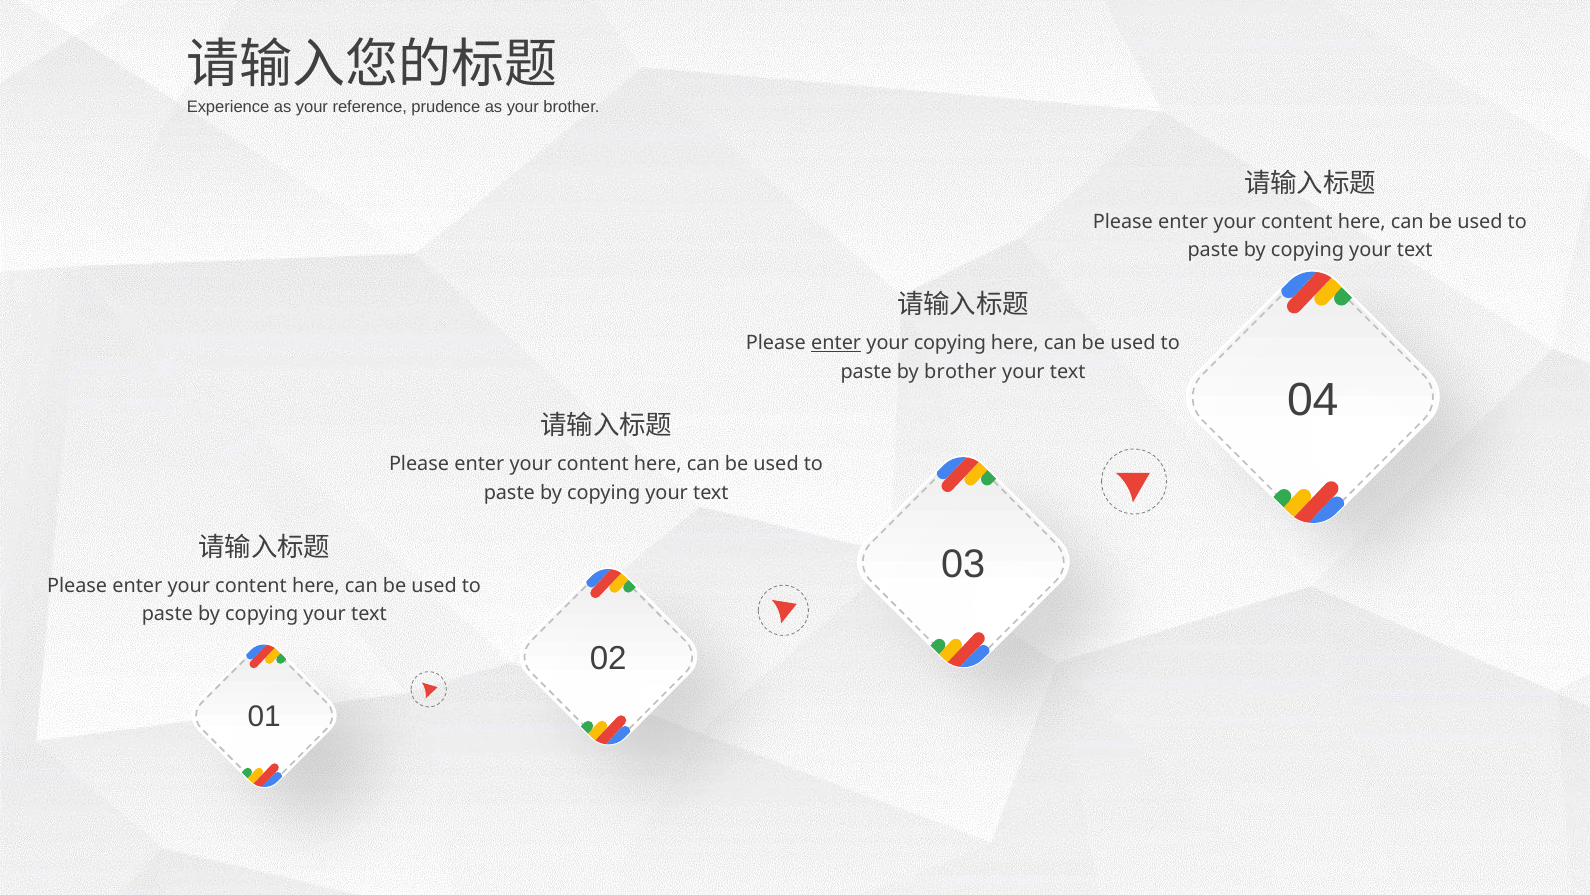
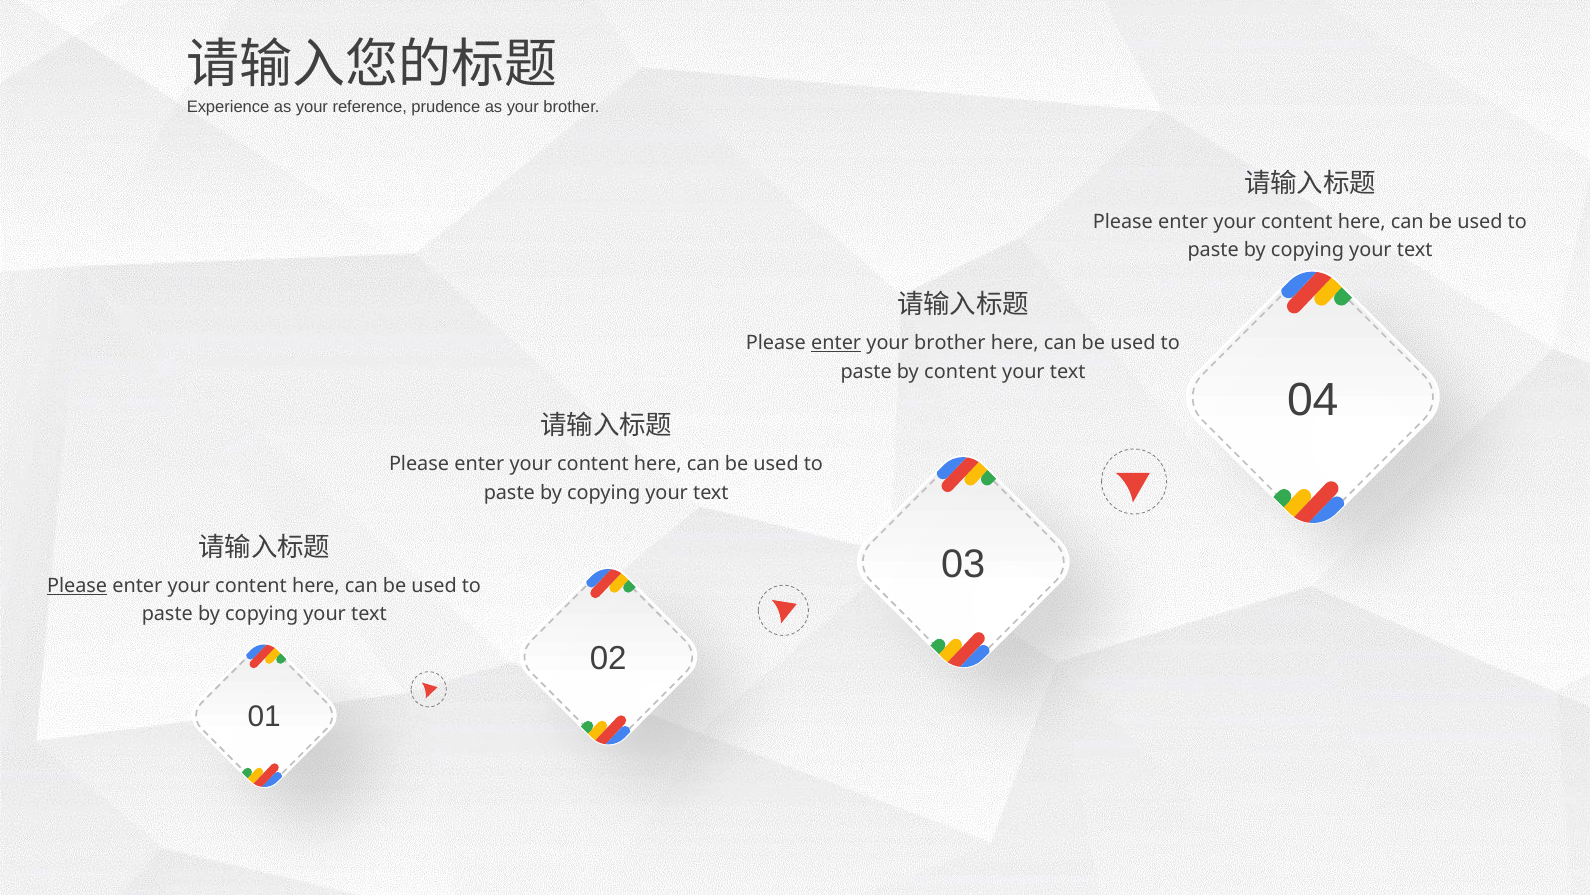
copying at (950, 343): copying -> brother
by brother: brother -> content
Please at (77, 585) underline: none -> present
